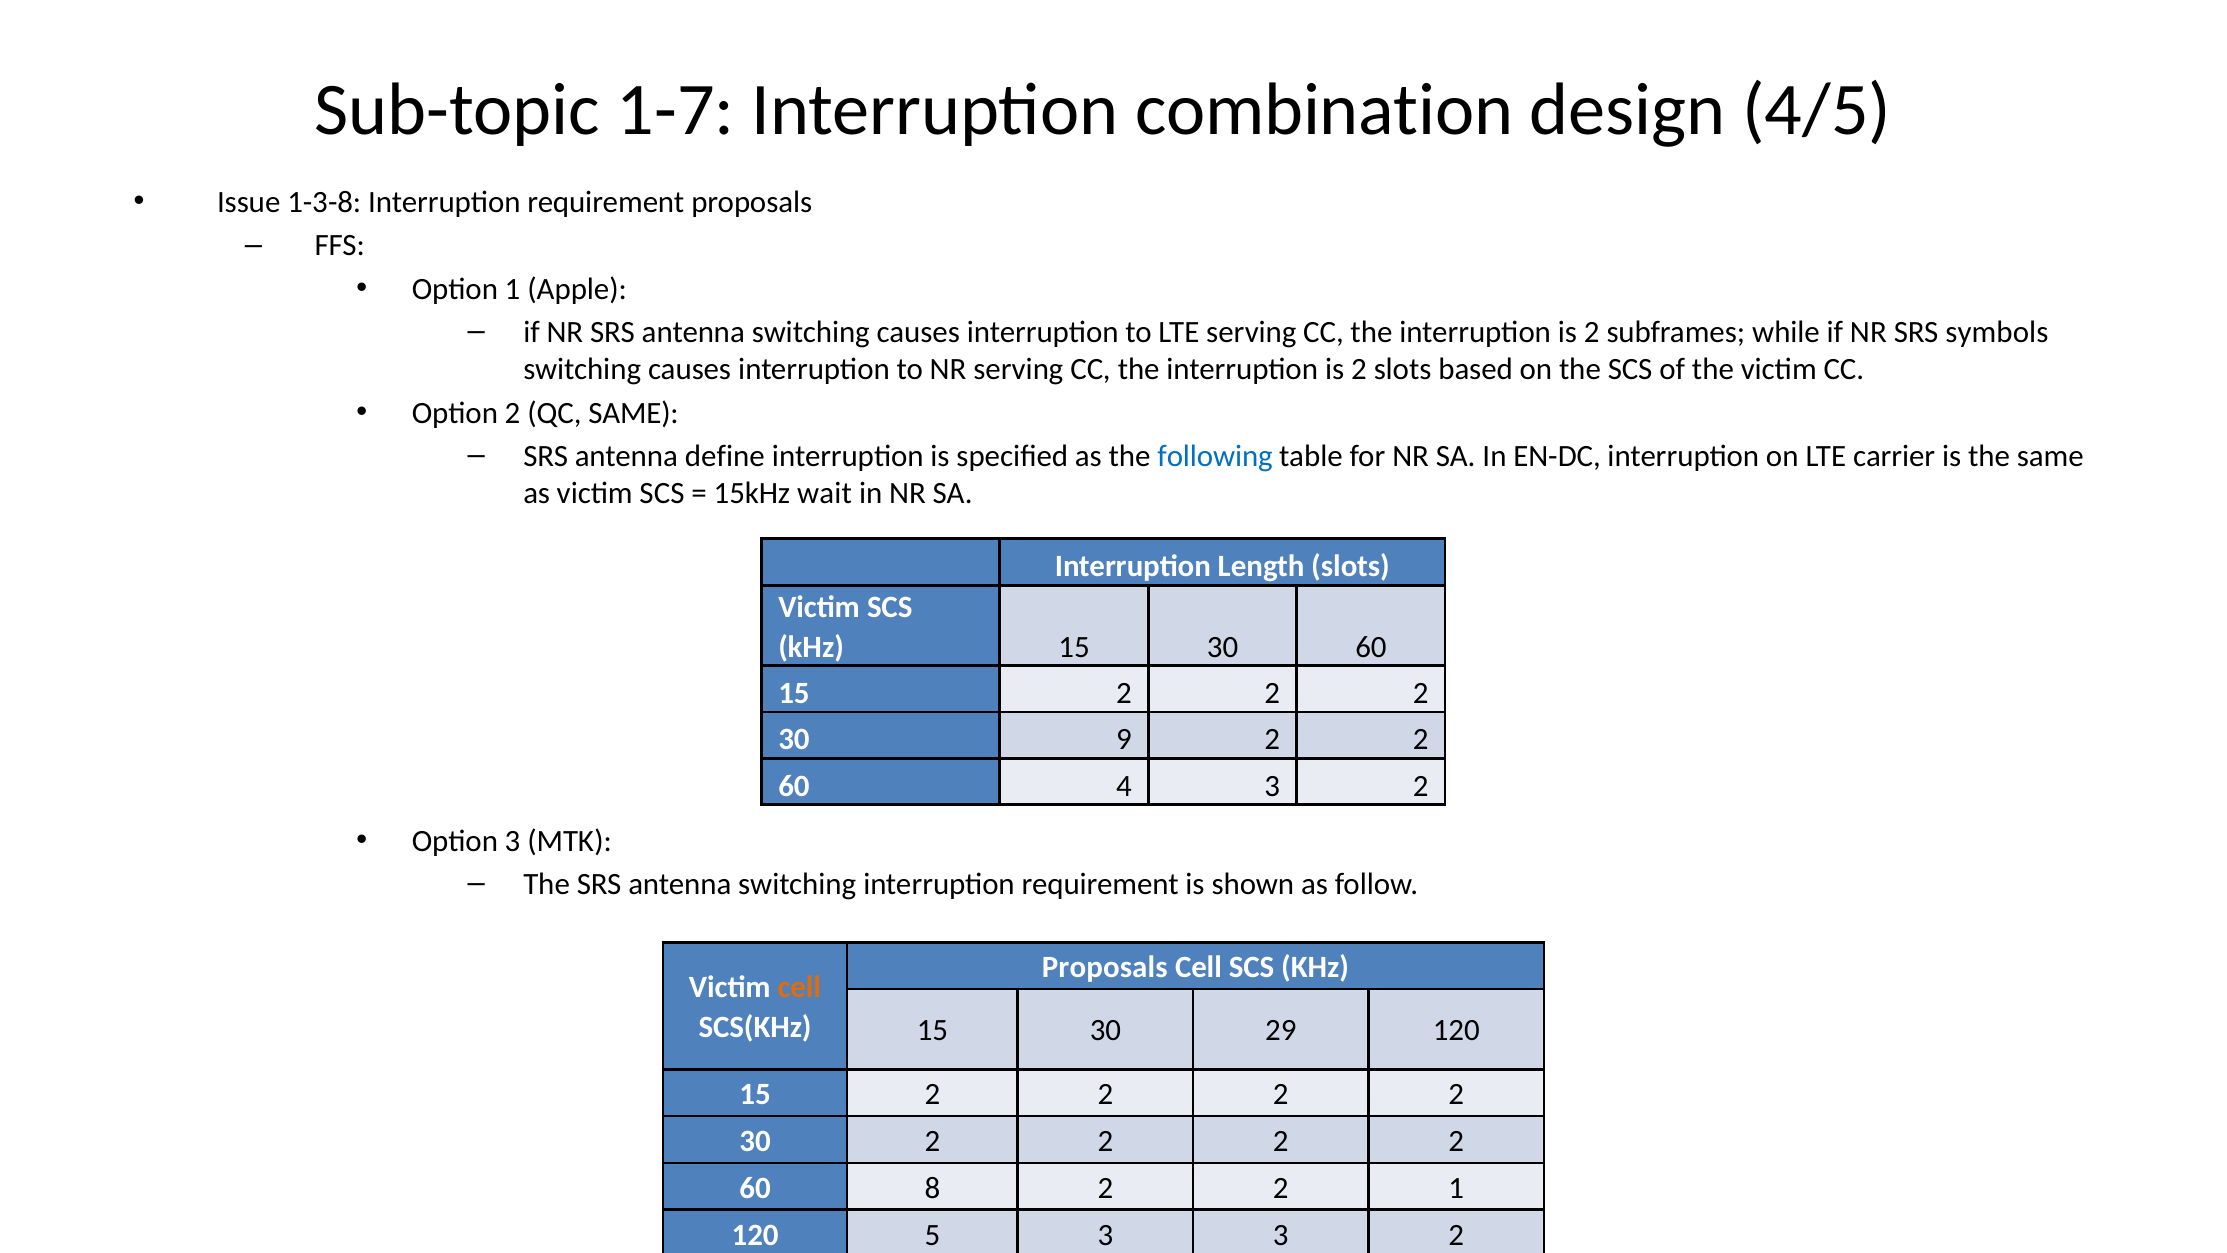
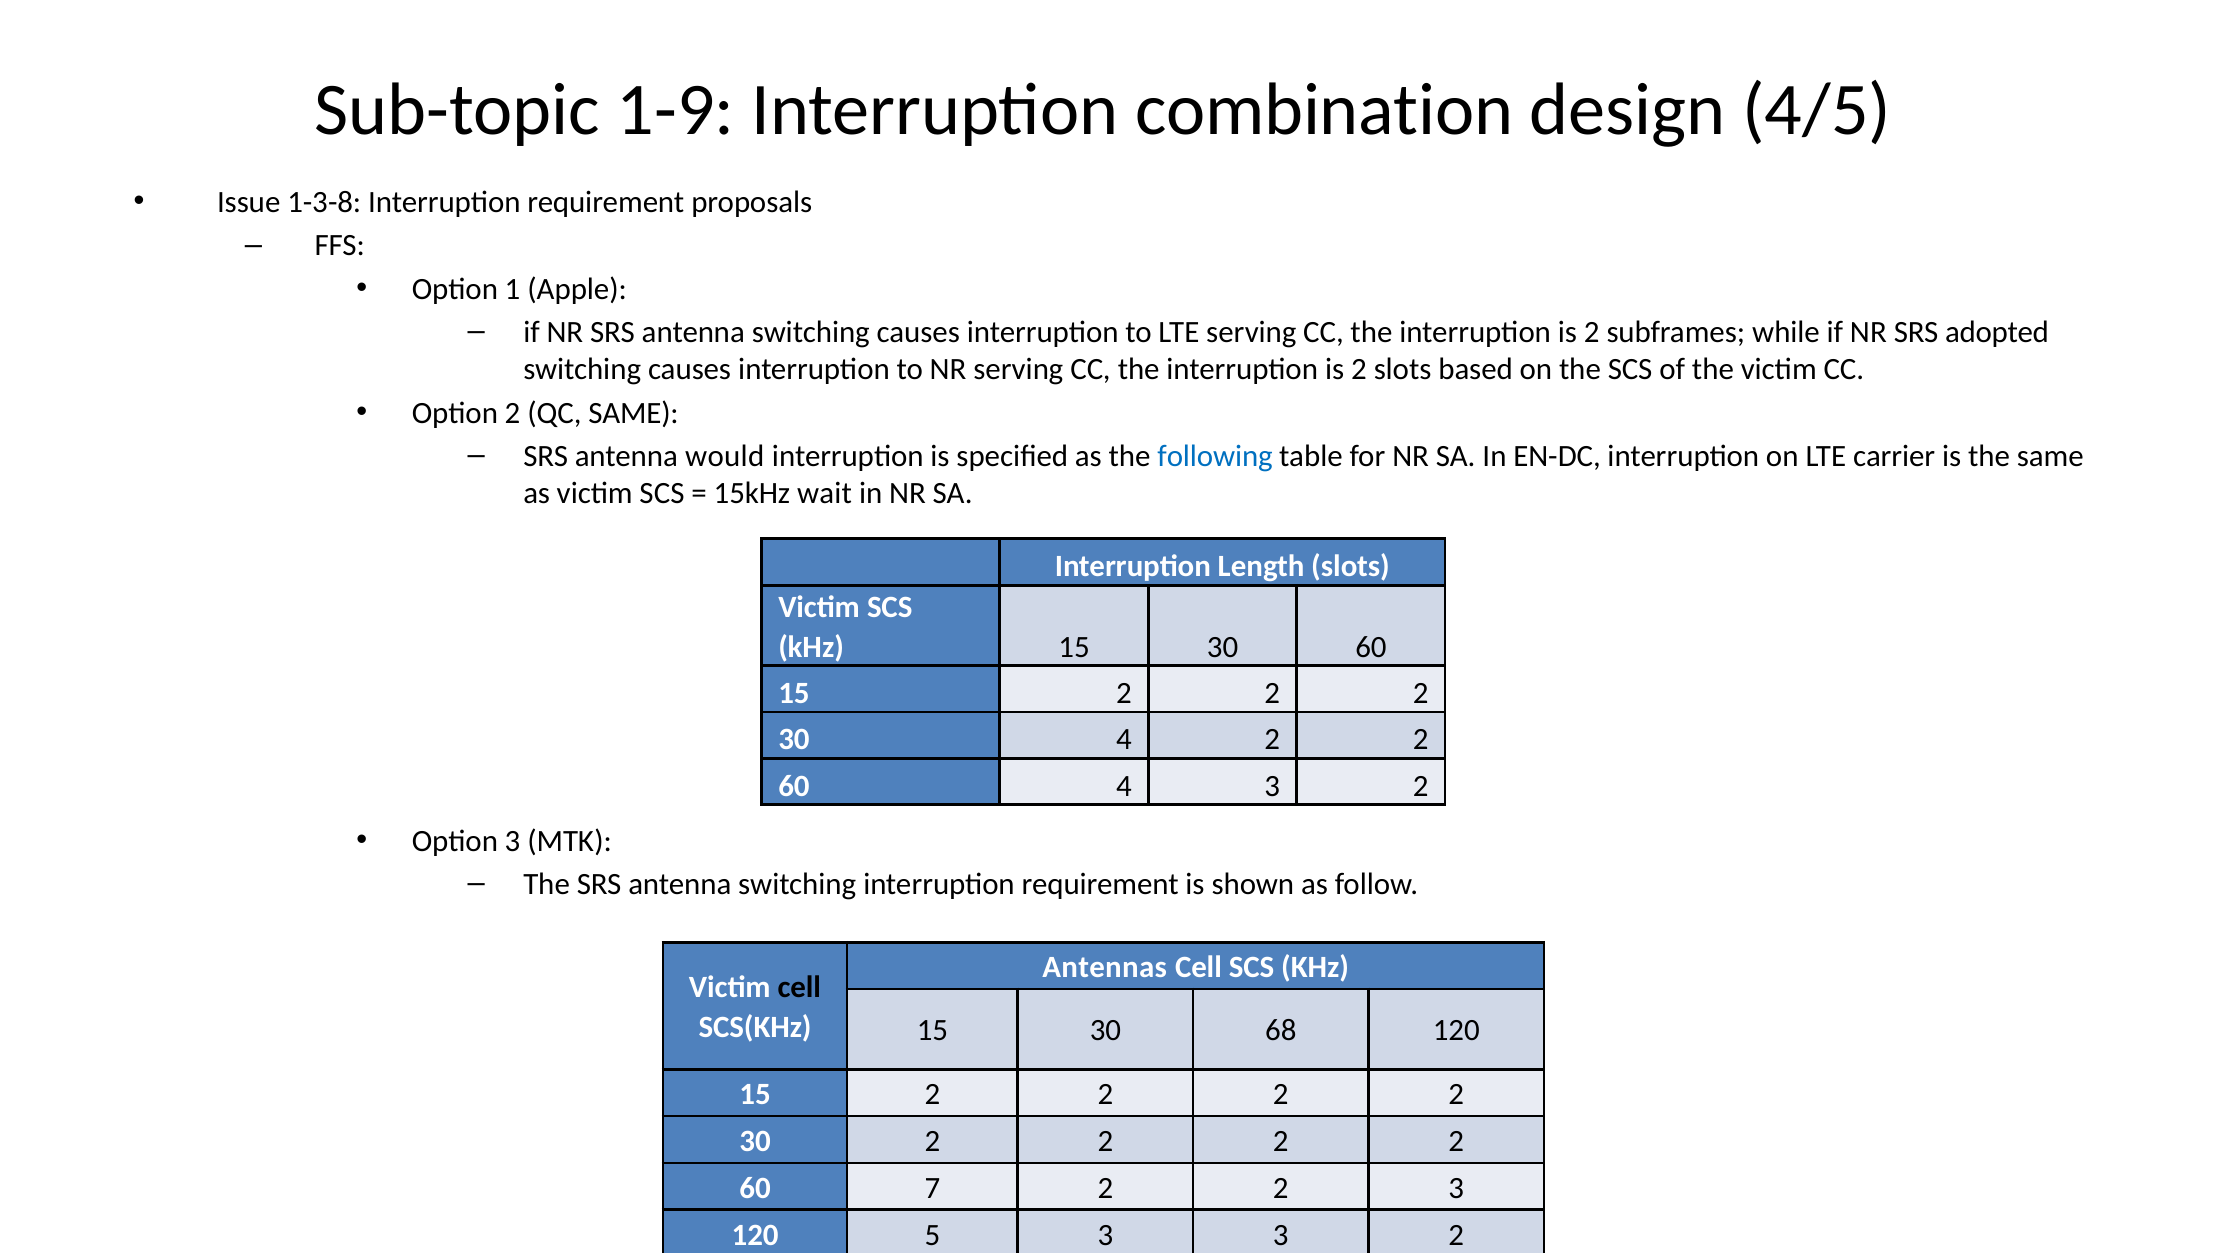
1-7: 1-7 -> 1-9
symbols: symbols -> adopted
define: define -> would
30 9: 9 -> 4
Proposals at (1105, 967): Proposals -> Antennas
cell at (799, 987) colour: orange -> black
29: 29 -> 68
8: 8 -> 7
2 1: 1 -> 3
